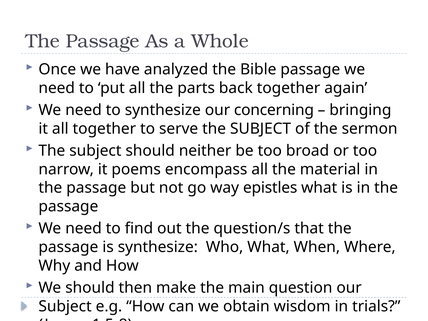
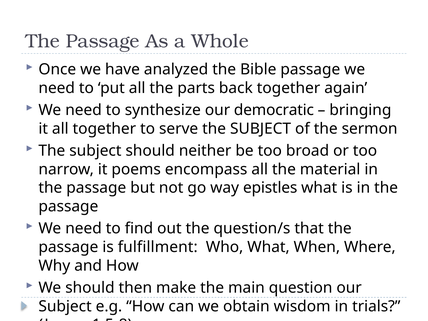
concerning: concerning -> democratic
is synthesize: synthesize -> fulfillment
